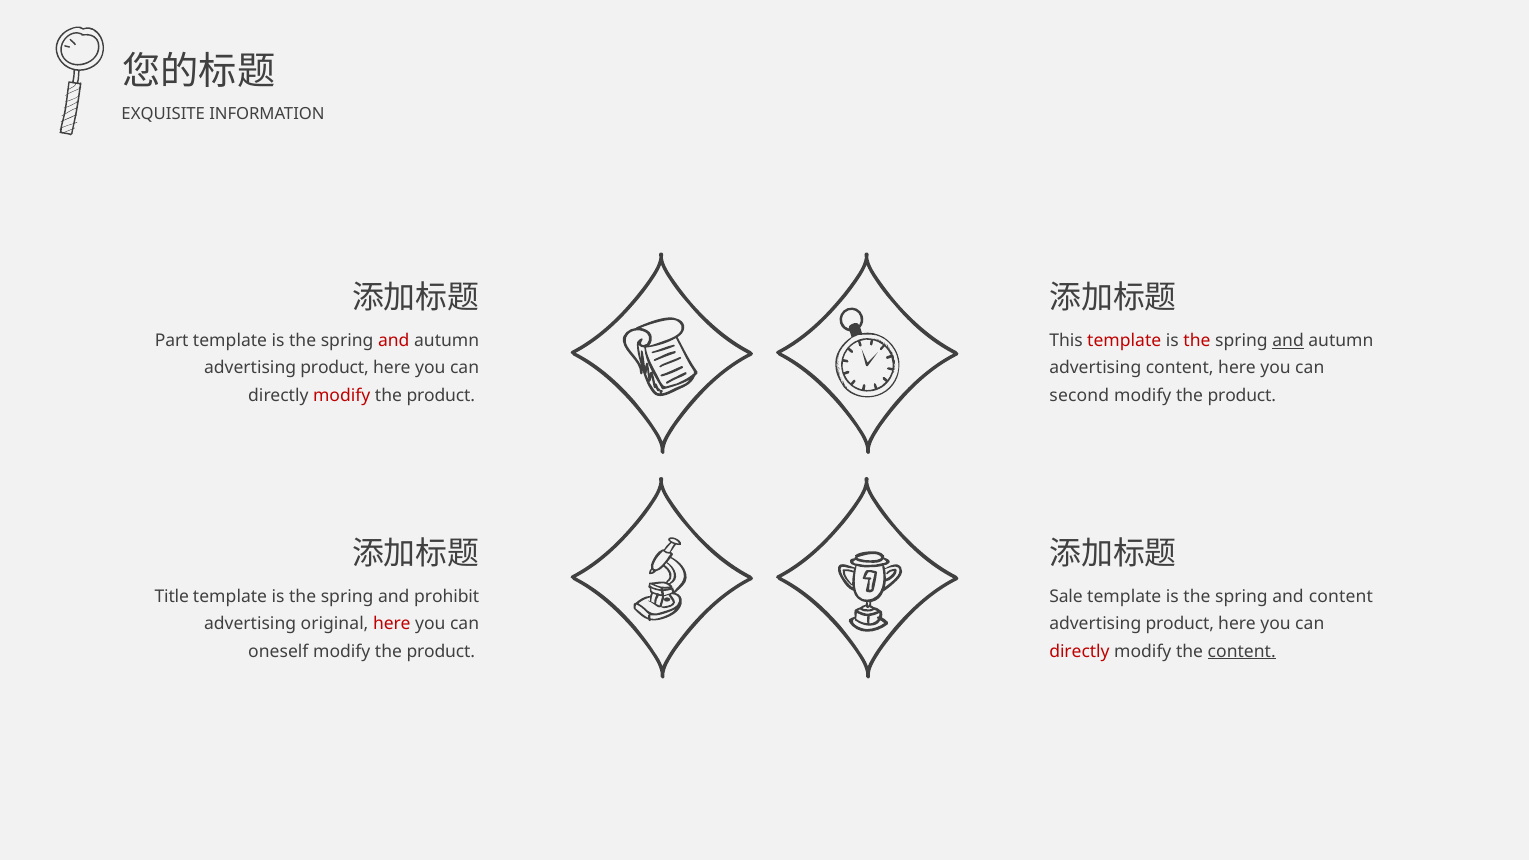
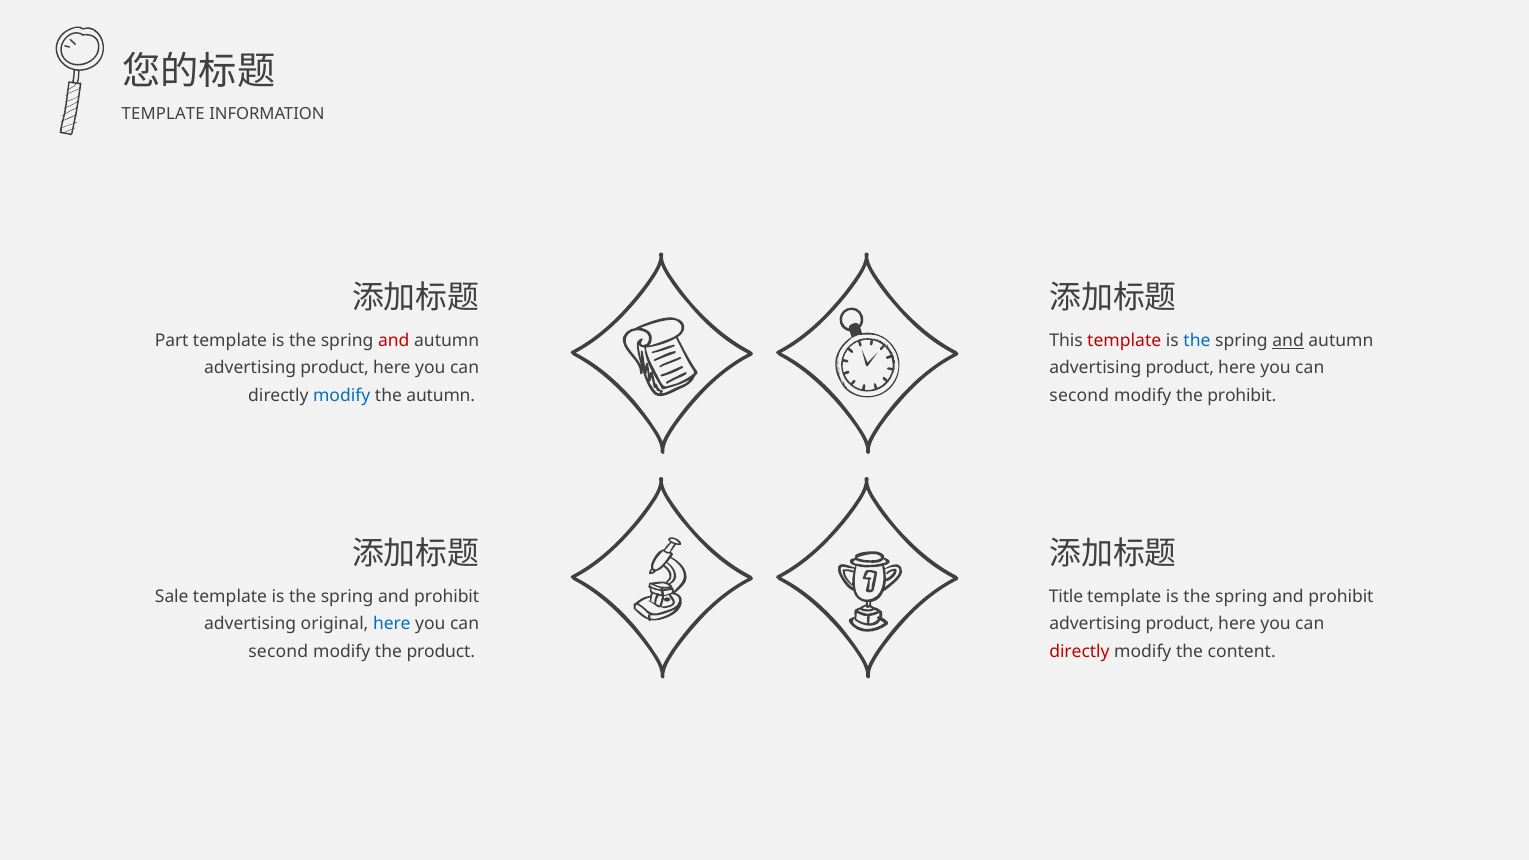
EXQUISITE at (163, 114): EXQUISITE -> TEMPLATE
the at (1197, 341) colour: red -> blue
content at (1180, 368): content -> product
modify at (342, 395) colour: red -> blue
product at (441, 395): product -> autumn
product at (1242, 395): product -> prohibit
Title: Title -> Sale
Sale: Sale -> Title
content at (1341, 597): content -> prohibit
here at (392, 624) colour: red -> blue
oneself at (278, 651): oneself -> second
content at (1242, 651) underline: present -> none
